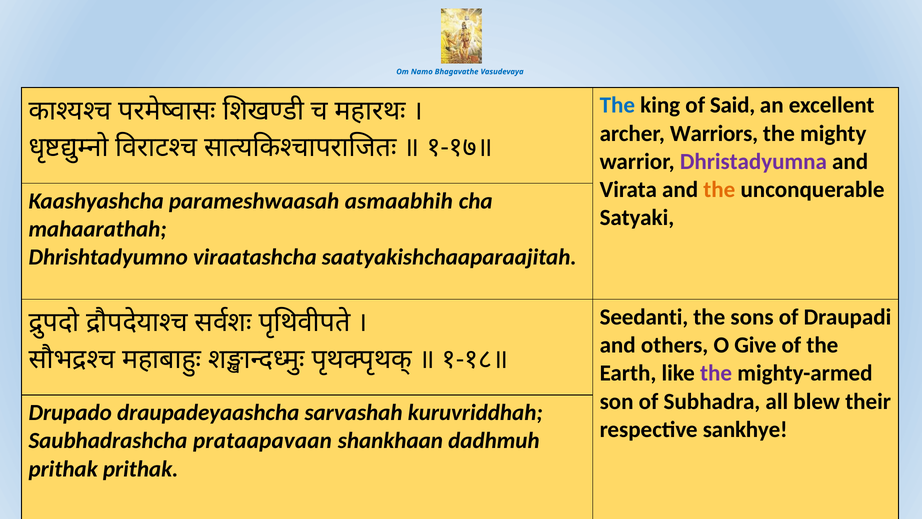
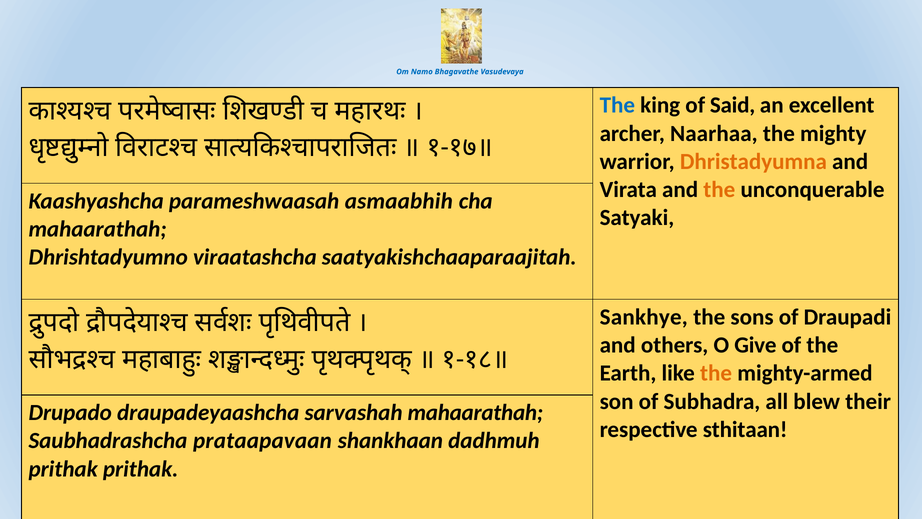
Warriors: Warriors -> Naarhaa
Dhristadyumna colour: purple -> orange
Seedanti: Seedanti -> Sankhye
the at (716, 373) colour: purple -> orange
sarvashah kuruvriddhah: kuruvriddhah -> mahaarathah
sankhye: sankhye -> sthitaan
